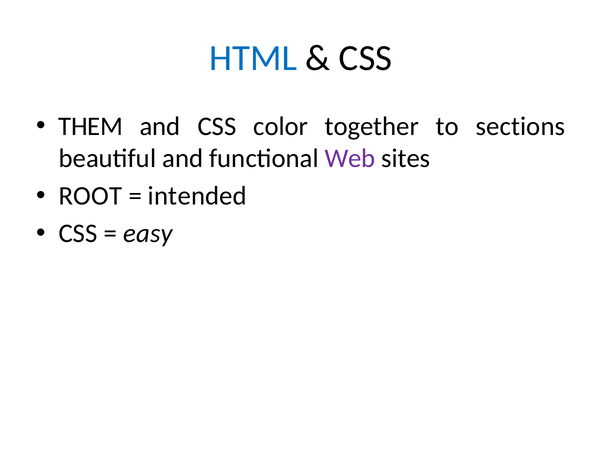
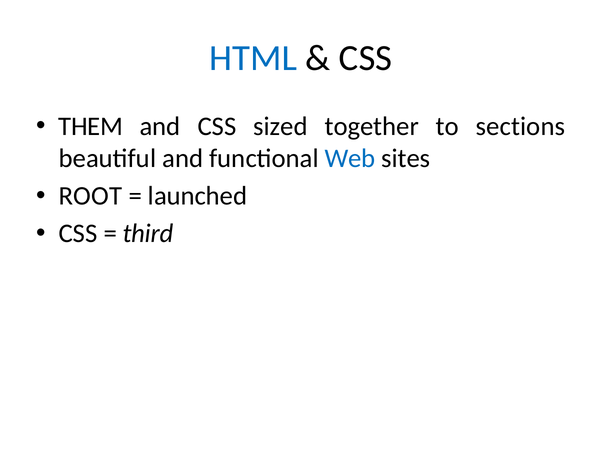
color: color -> sized
Web colour: purple -> blue
intended: intended -> launched
easy: easy -> third
